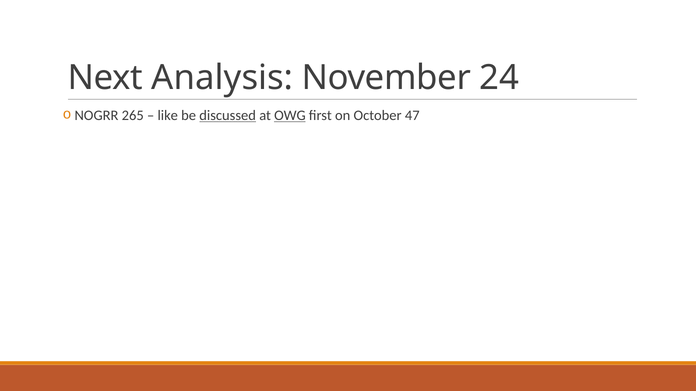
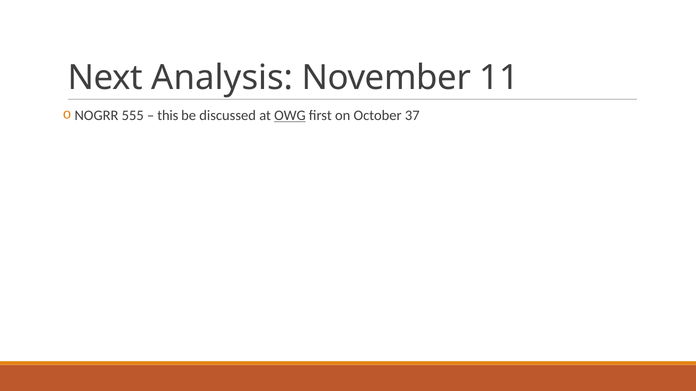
24: 24 -> 11
265: 265 -> 555
like: like -> this
discussed underline: present -> none
47: 47 -> 37
